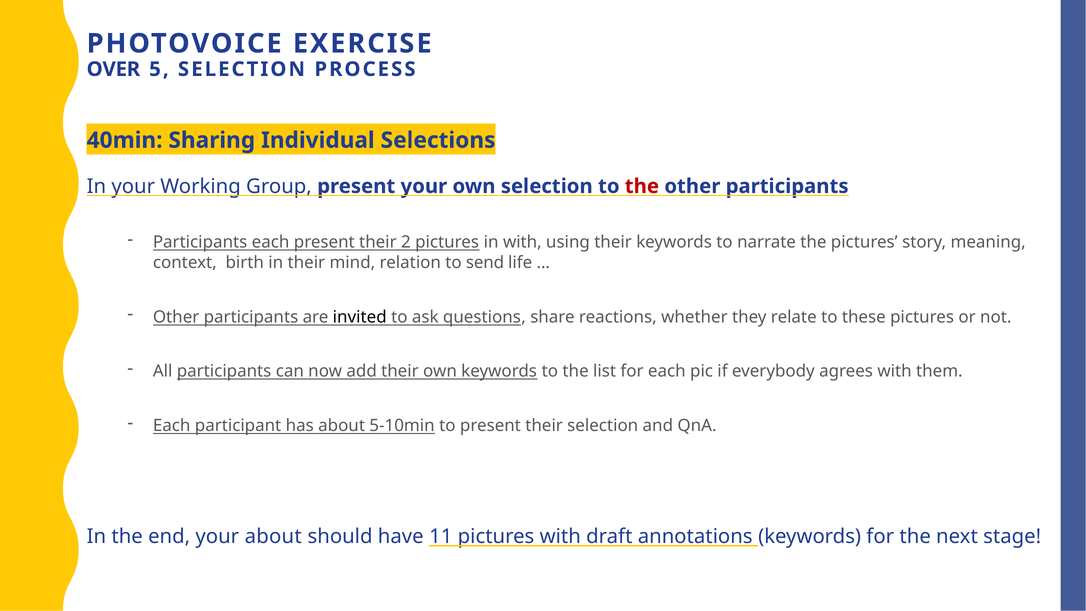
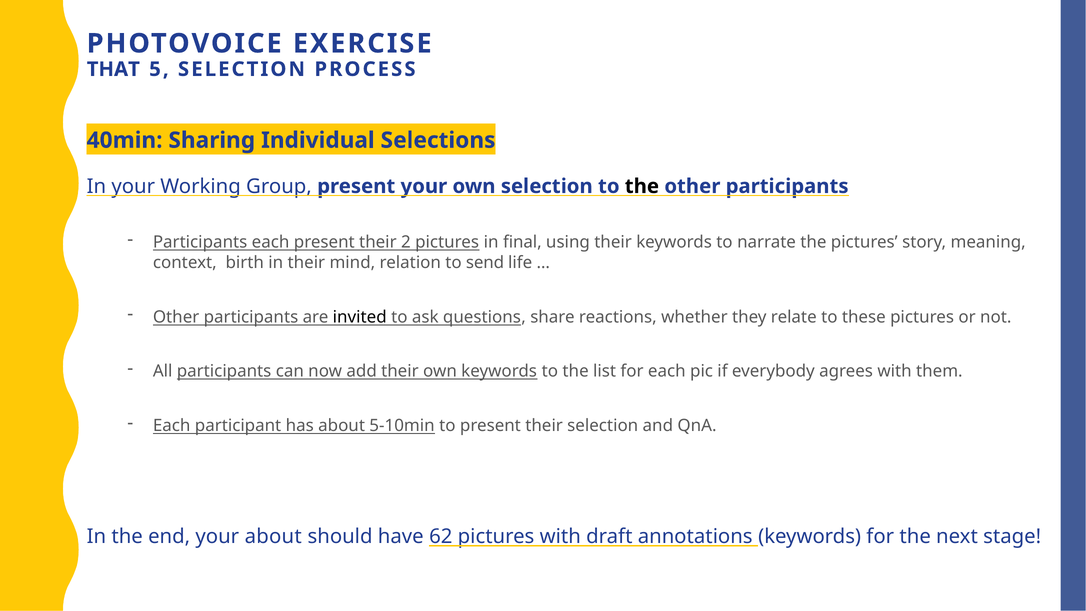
OVER: OVER -> THAT
the at (642, 186) colour: red -> black
in with: with -> final
11: 11 -> 62
